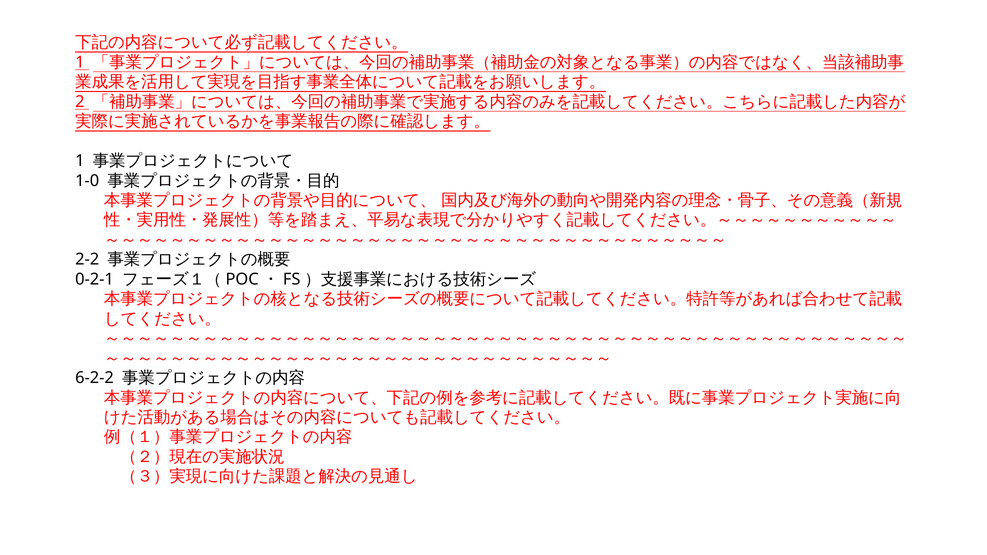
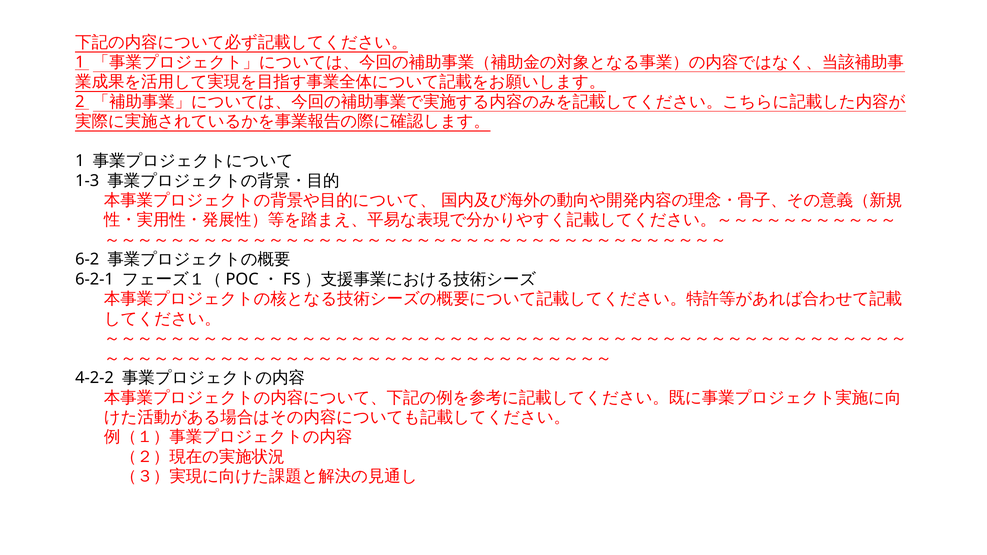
1-0: 1-0 -> 1-3
2-2: 2-2 -> 6-2
0-2-1: 0-2-1 -> 6-2-1
6-2-2: 6-2-2 -> 4-2-2
